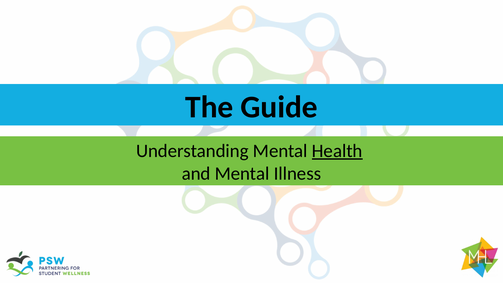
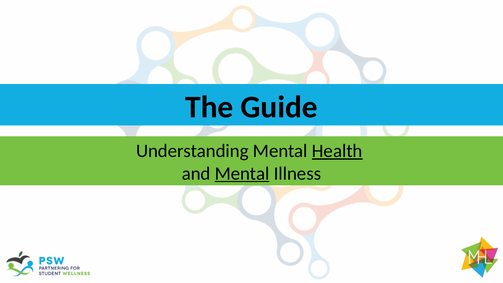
Mental at (242, 173) underline: none -> present
